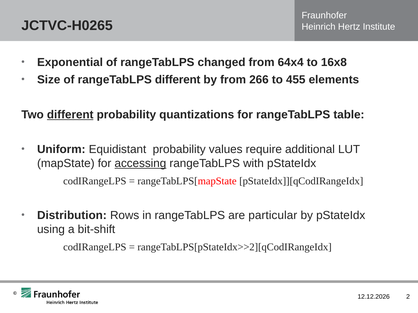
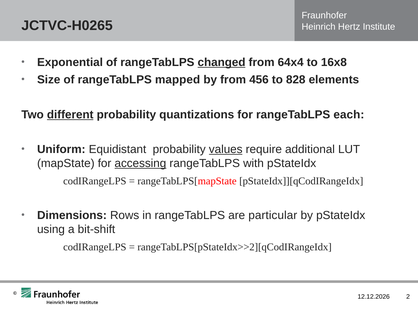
changed underline: none -> present
rangeTabLPS different: different -> mapped
266: 266 -> 456
455: 455 -> 828
table: table -> each
values underline: none -> present
Distribution: Distribution -> Dimensions
